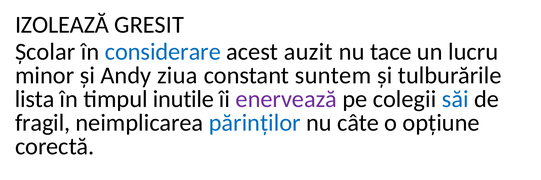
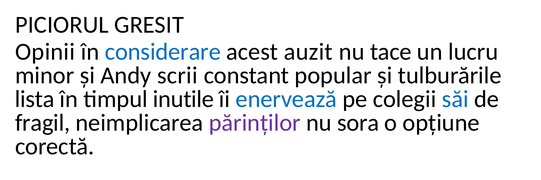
IZOLEAZĂ: IZOLEAZĂ -> PICIORUL
Școlar: Școlar -> Opinii
ziua: ziua -> scrii
suntem: suntem -> popular
enervează colour: purple -> blue
părinților colour: blue -> purple
câte: câte -> sora
